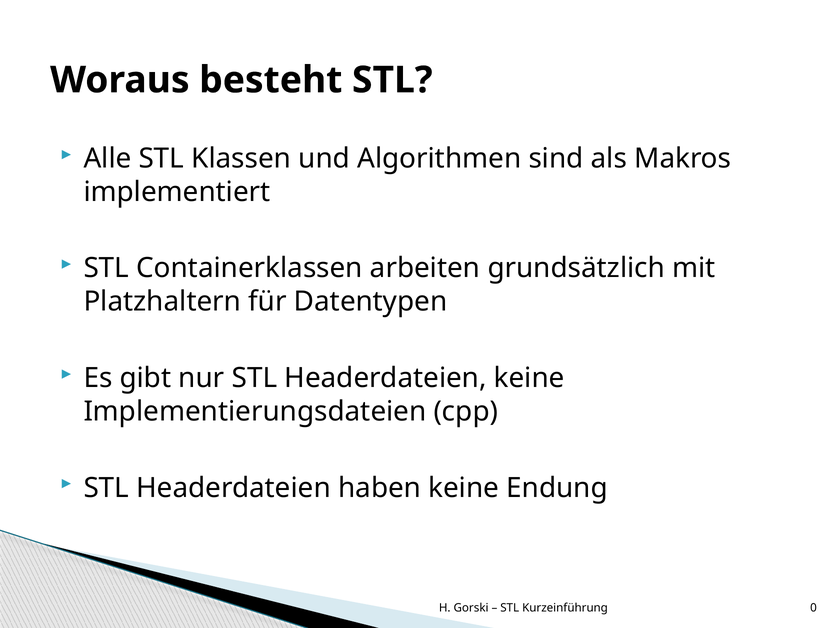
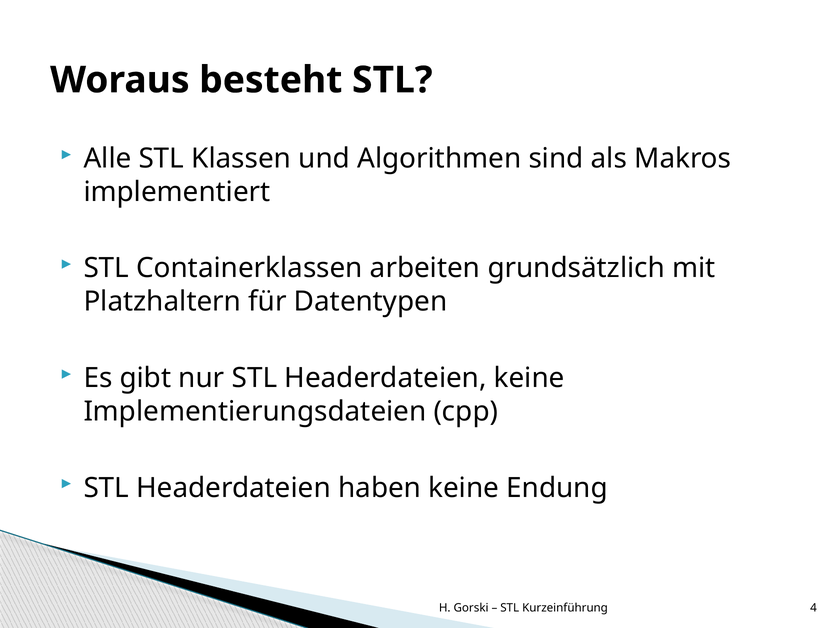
0: 0 -> 4
